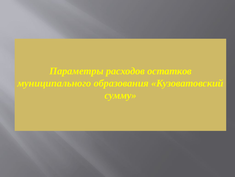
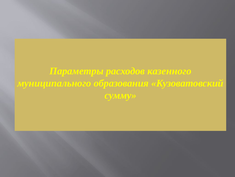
остатков: остатков -> казенного
